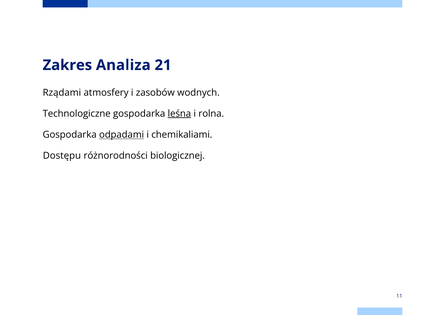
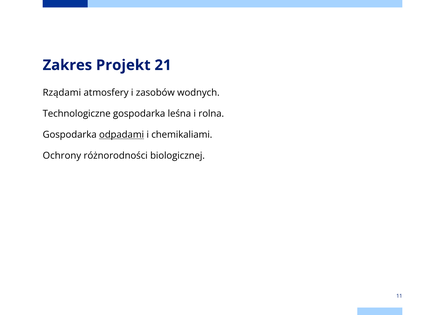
Analiza: Analiza -> Projekt
leśna underline: present -> none
Dostępu: Dostępu -> Ochrony
